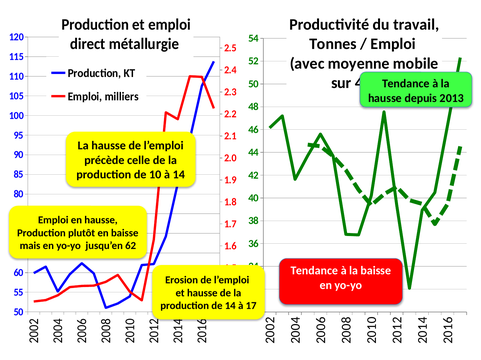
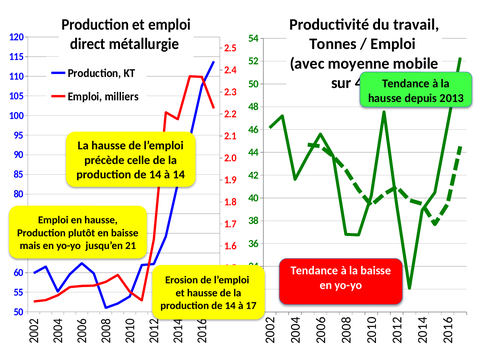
10 at (155, 175): 10 -> 14
62: 62 -> 21
